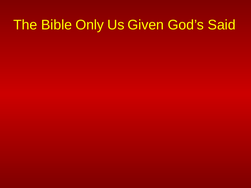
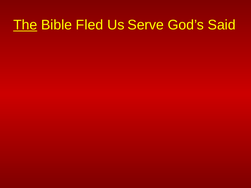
The underline: none -> present
Only: Only -> Fled
Given: Given -> Serve
